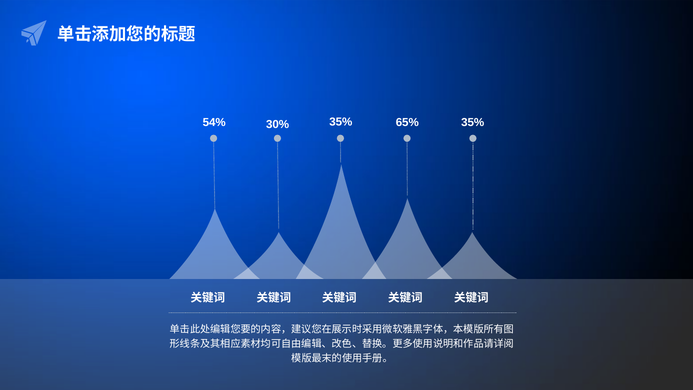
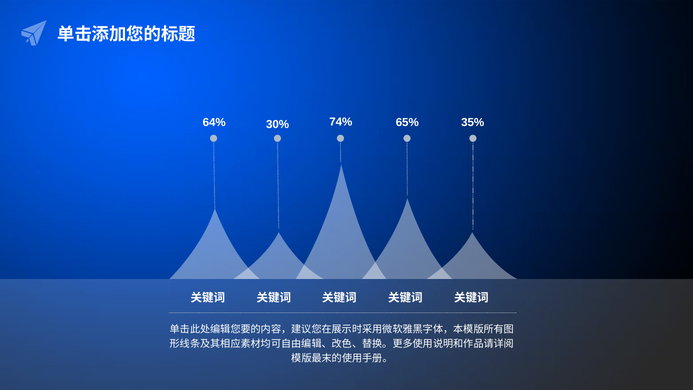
35% at (341, 122): 35% -> 74%
54%: 54% -> 64%
